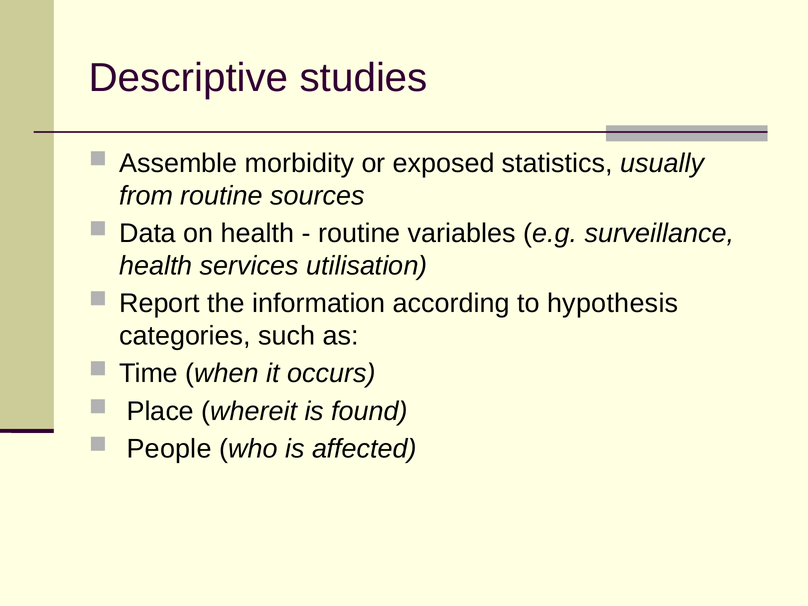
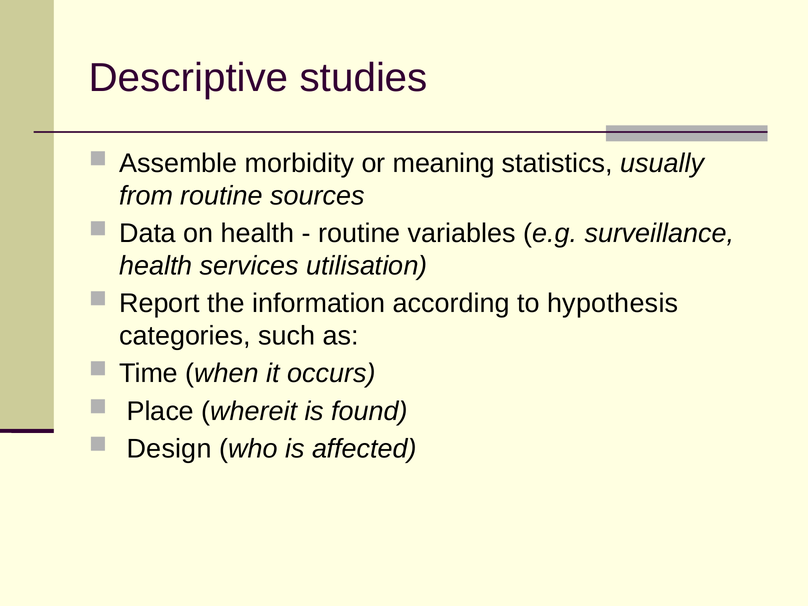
exposed: exposed -> meaning
People: People -> Design
